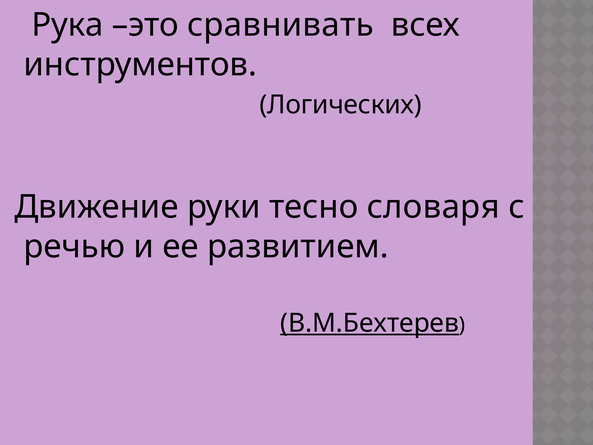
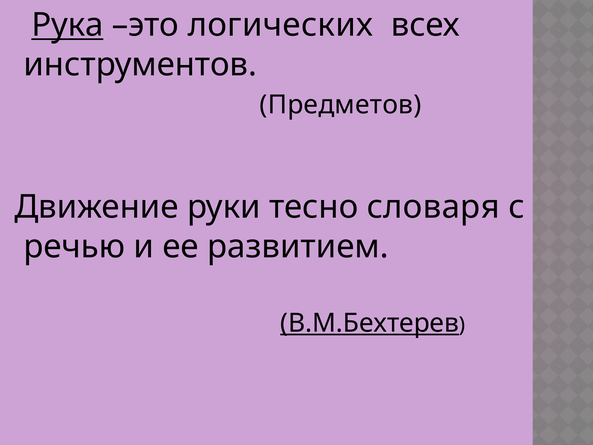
Рука underline: none -> present
сравнивать: сравнивать -> логических
Логических: Логических -> Предметов
